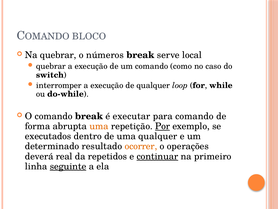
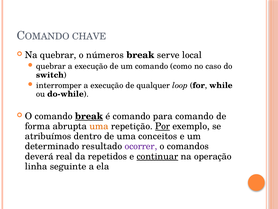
BLOCO: BLOCO -> CHAVE
break at (89, 116) underline: none -> present
é executar: executar -> comando
executados: executados -> atribuímos
uma qualquer: qualquer -> conceitos
ocorrer colour: orange -> purple
operações: operações -> comandos
primeiro: primeiro -> operação
seguinte underline: present -> none
